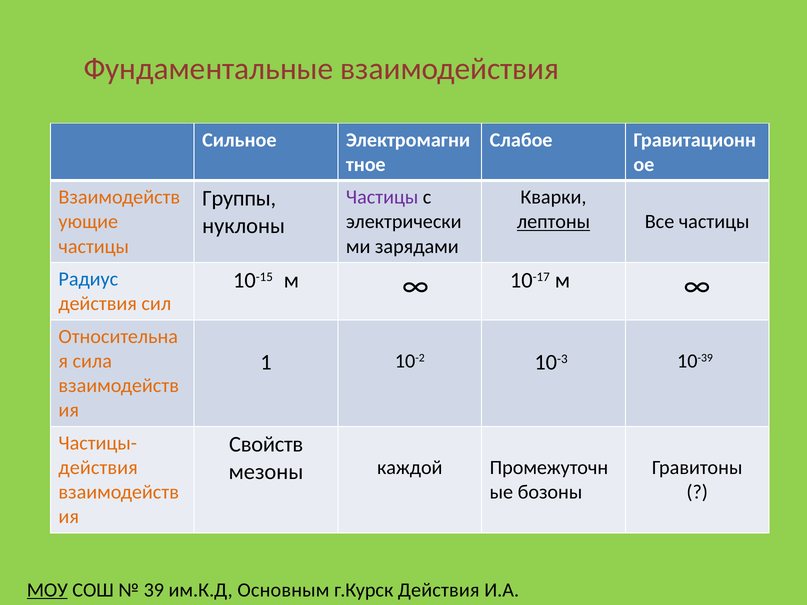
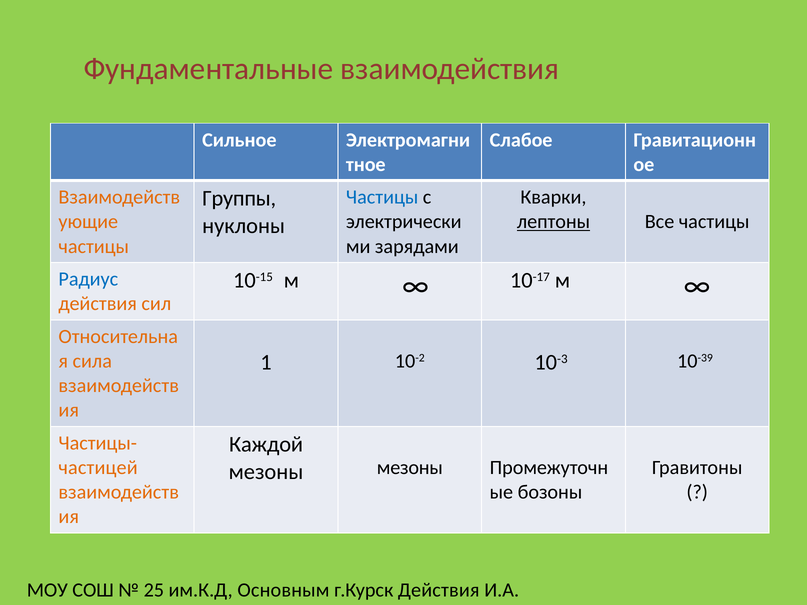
Частицы at (382, 197) colour: purple -> blue
Свойств: Свойств -> Каждой
действия at (98, 468): действия -> частицей
мезоны каждой: каждой -> мезоны
МОУ underline: present -> none
39: 39 -> 25
